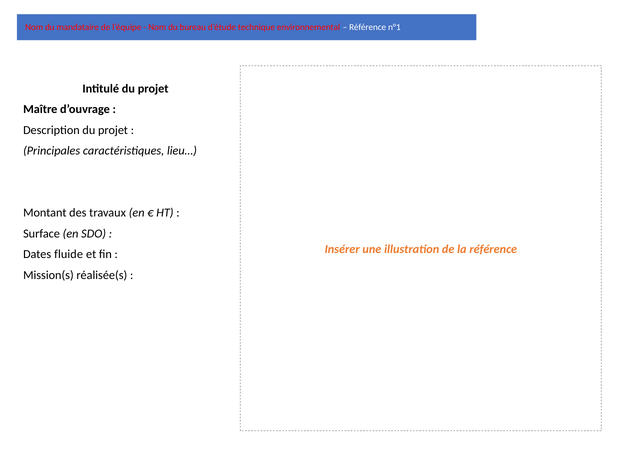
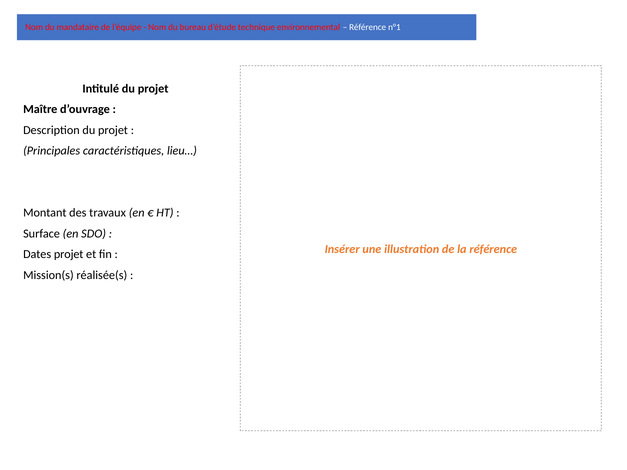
Dates fluide: fluide -> projet
